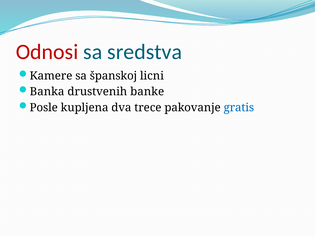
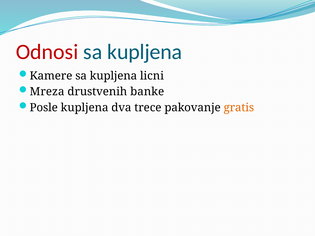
sredstva at (145, 52): sredstva -> kupljena
španskoj at (113, 76): španskoj -> kupljena
Banka: Banka -> Mreza
gratis colour: blue -> orange
